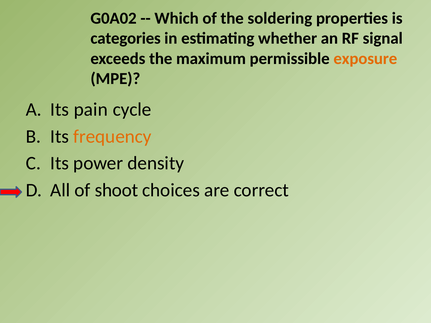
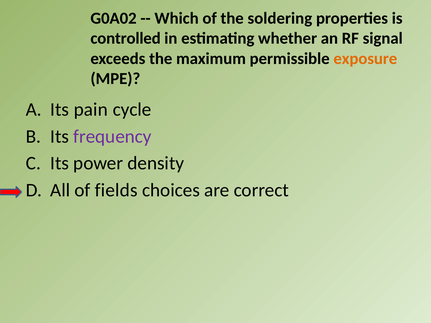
categories: categories -> controlled
frequency colour: orange -> purple
shoot: shoot -> fields
